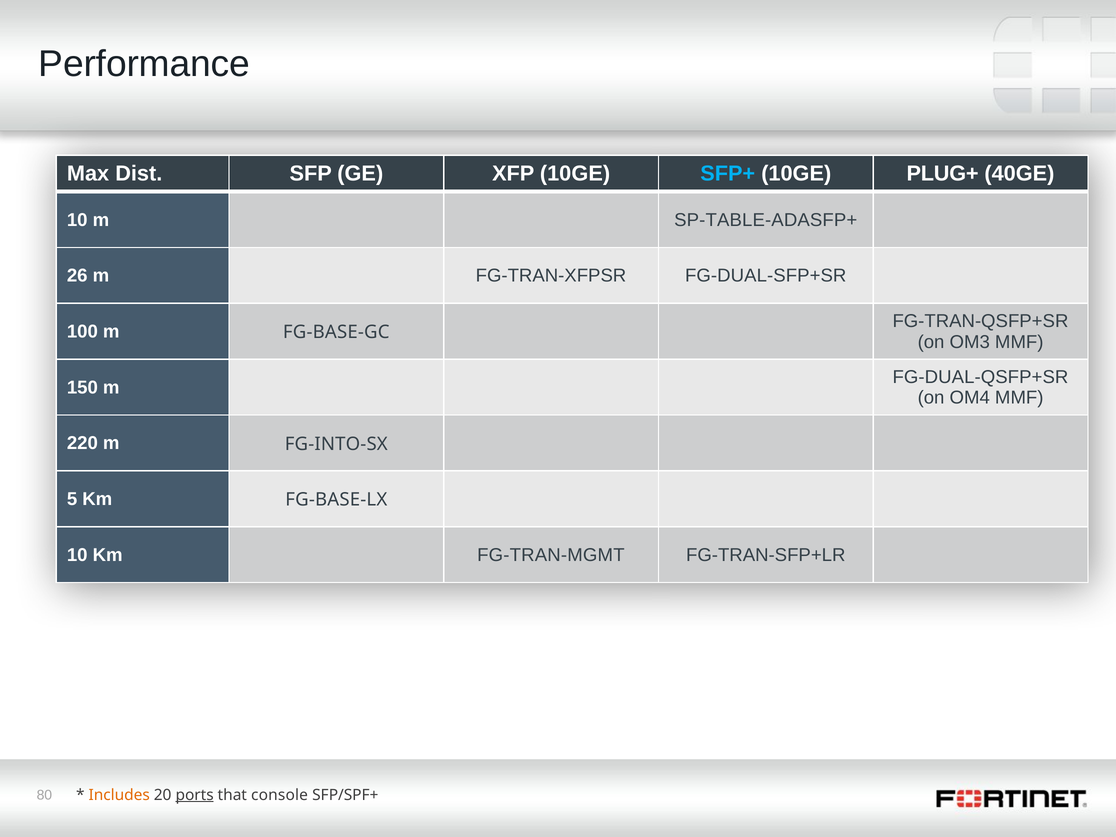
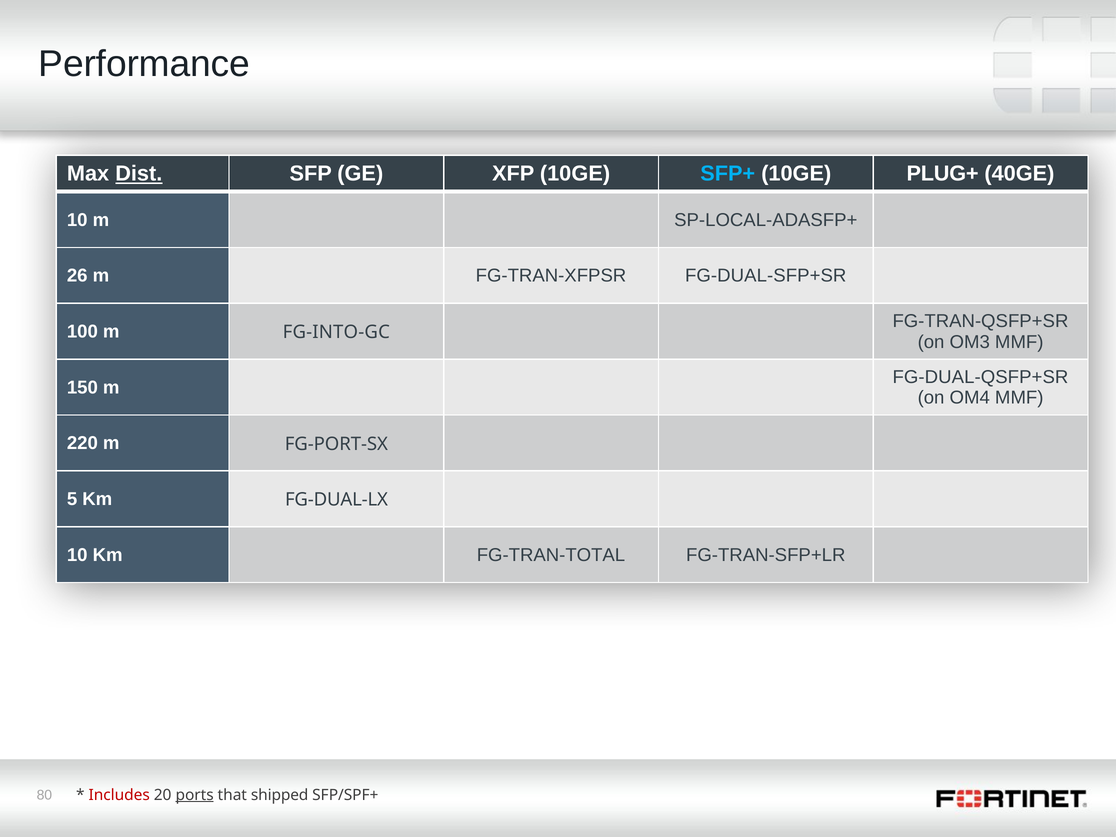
Dist underline: none -> present
SP-TABLE-ADASFP+: SP-TABLE-ADASFP+ -> SP-LOCAL-ADASFP+
FG-BASE-GC: FG-BASE-GC -> FG-INTO-GC
FG-INTO-SX: FG-INTO-SX -> FG-PORT-SX
FG-BASE-LX: FG-BASE-LX -> FG-DUAL-LX
FG-TRAN-MGMT: FG-TRAN-MGMT -> FG-TRAN-TOTAL
Includes colour: orange -> red
console: console -> shipped
